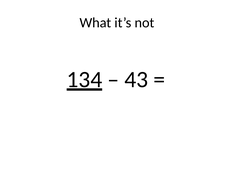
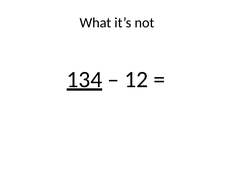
43: 43 -> 12
